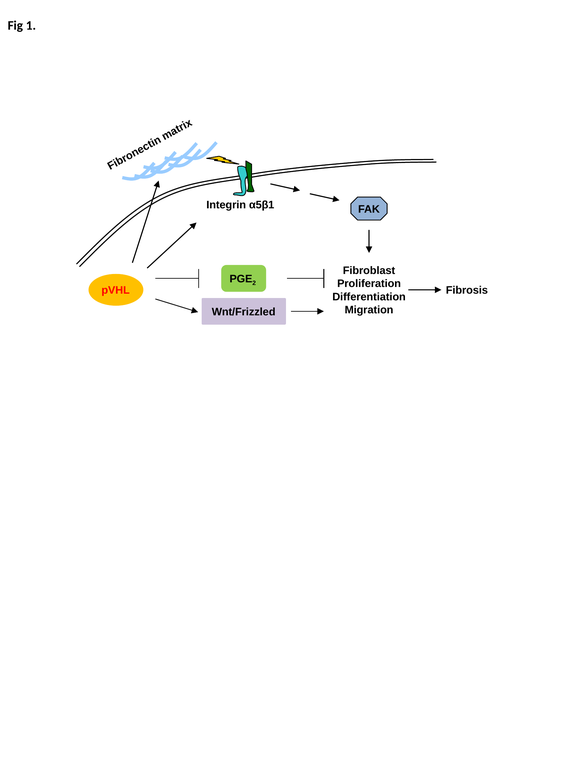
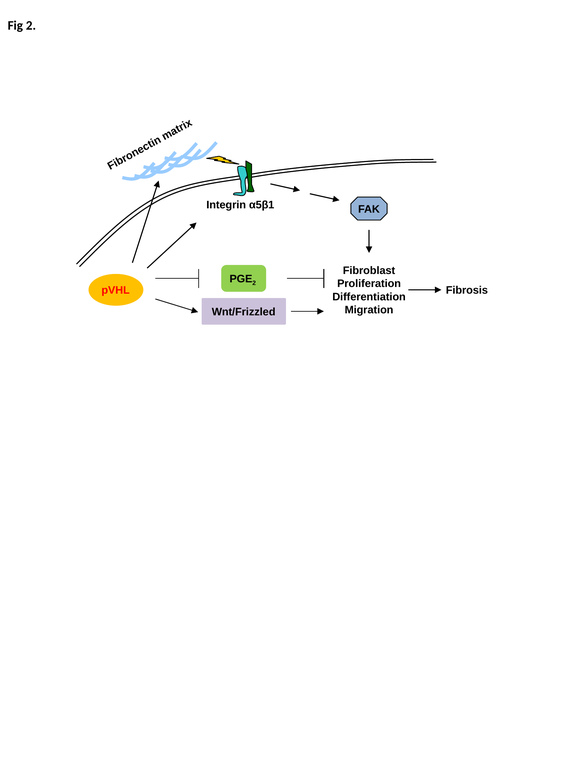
Fig 1: 1 -> 2
